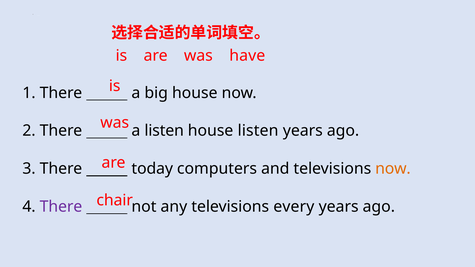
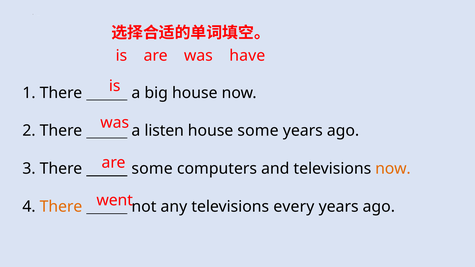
house listen: listen -> some
There today: today -> some
chair: chair -> went
There at (61, 207) colour: purple -> orange
